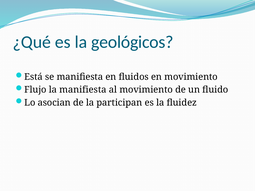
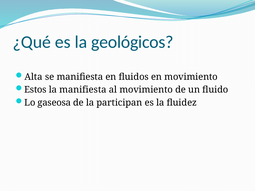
Está: Está -> Alta
Flujo: Flujo -> Estos
asocian: asocian -> gaseosa
